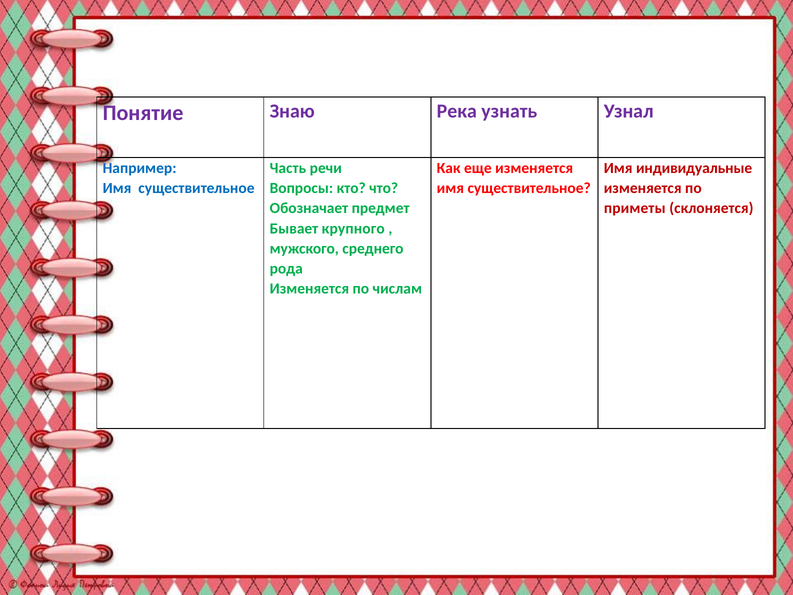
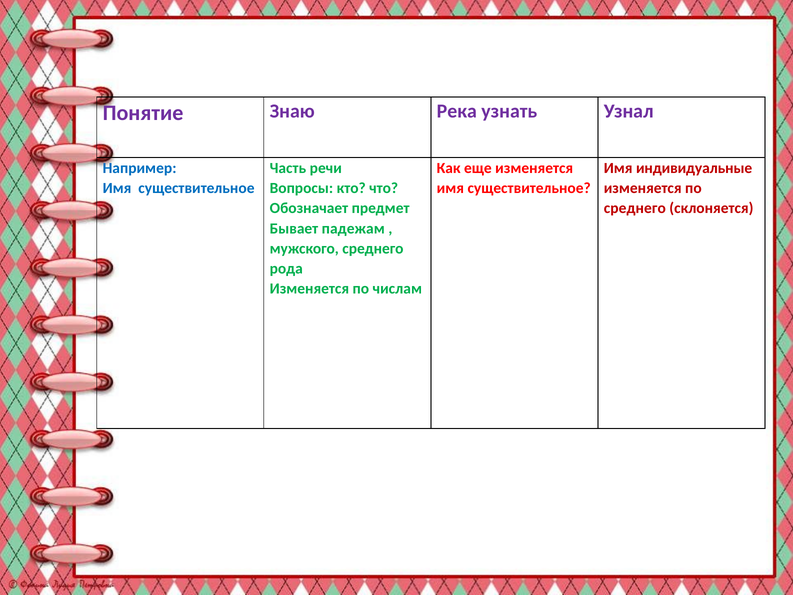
приметы at (635, 208): приметы -> среднего
крупного: крупного -> падежам
